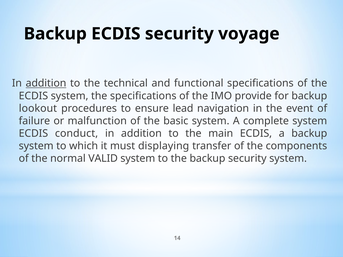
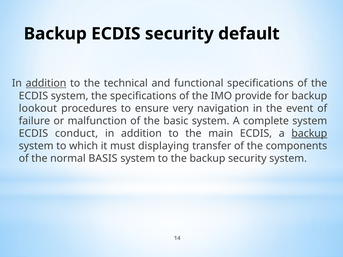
voyage: voyage -> default
lead: lead -> very
backup at (309, 134) underline: none -> present
VALID: VALID -> BASIS
